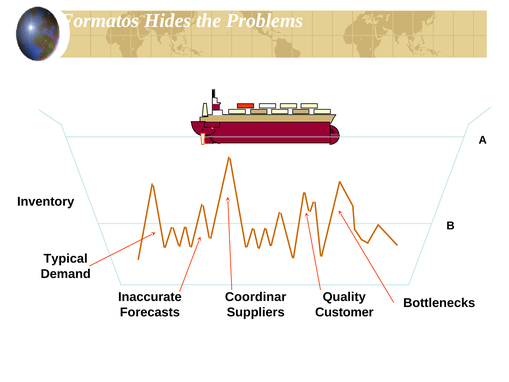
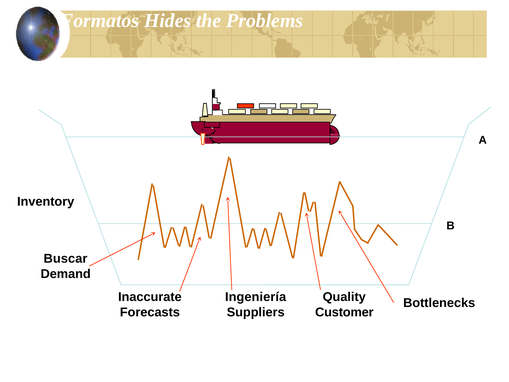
Typical: Typical -> Buscar
Coordinar: Coordinar -> Ingeniería
